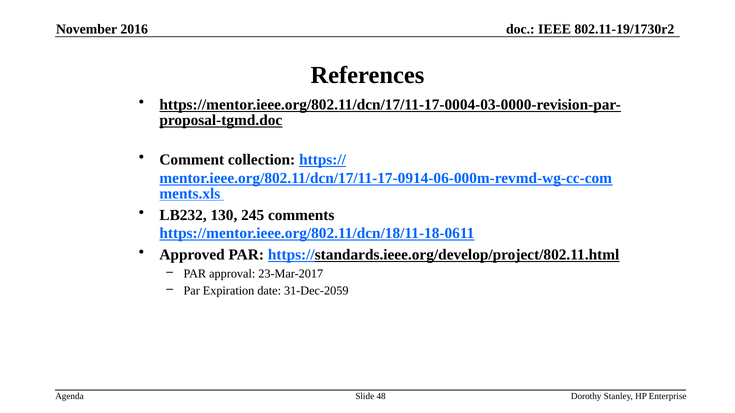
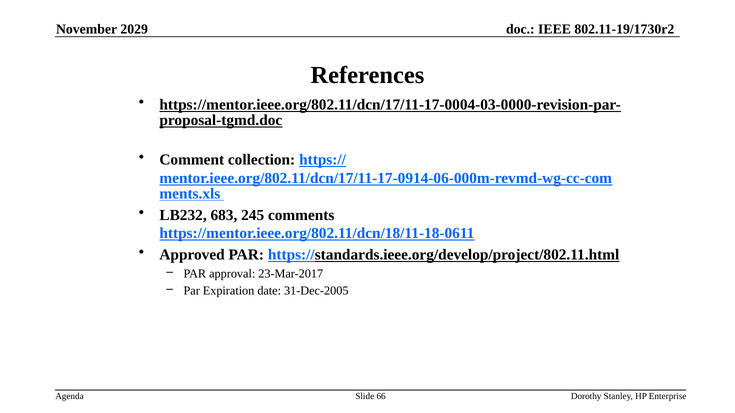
2016: 2016 -> 2029
130: 130 -> 683
31-Dec-2059: 31-Dec-2059 -> 31-Dec-2005
48: 48 -> 66
